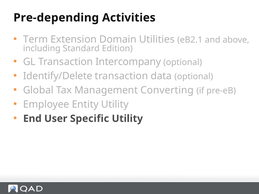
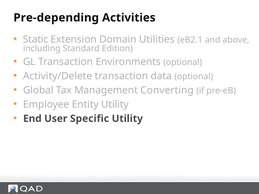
Term: Term -> Static
Intercompany: Intercompany -> Environments
Identify/Delete: Identify/Delete -> Activity/Delete
